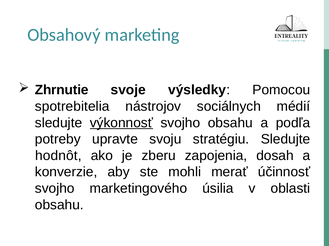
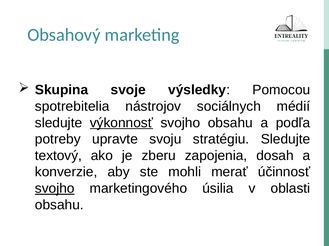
Zhrnutie: Zhrnutie -> Skupina
hodnôt: hodnôt -> textový
svojho at (55, 189) underline: none -> present
